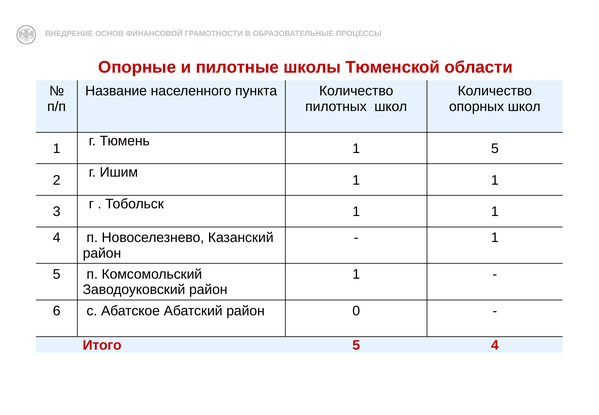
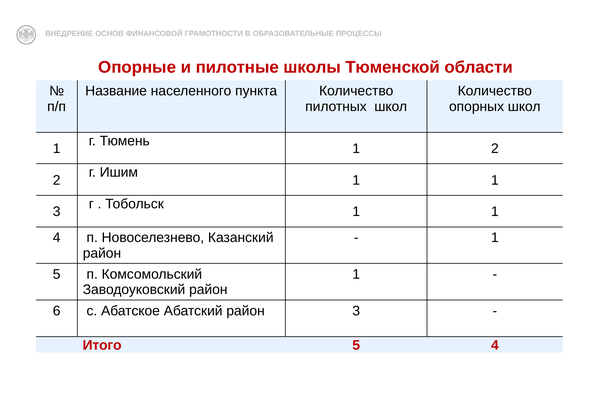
5 at (495, 148): 5 -> 2
район 0: 0 -> 3
